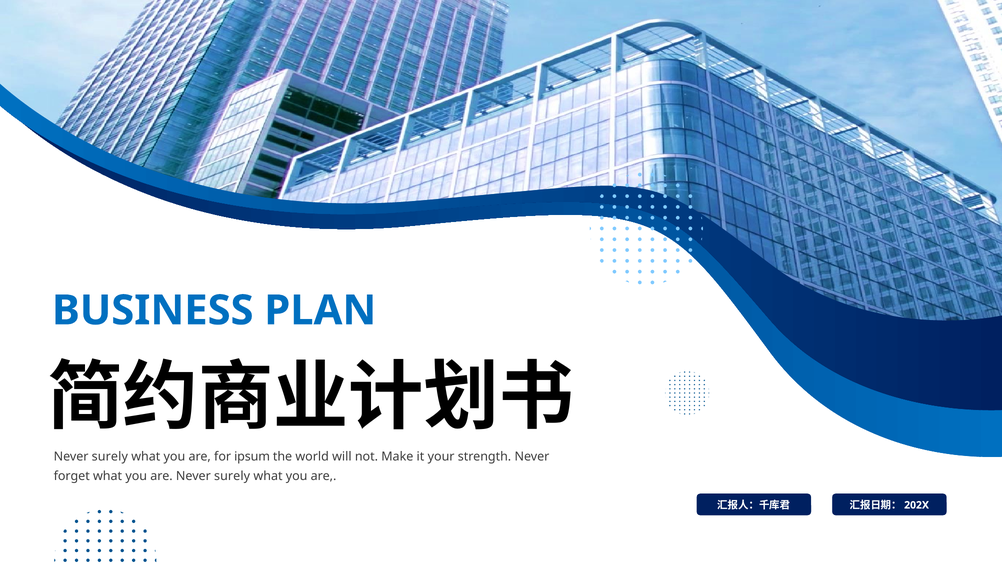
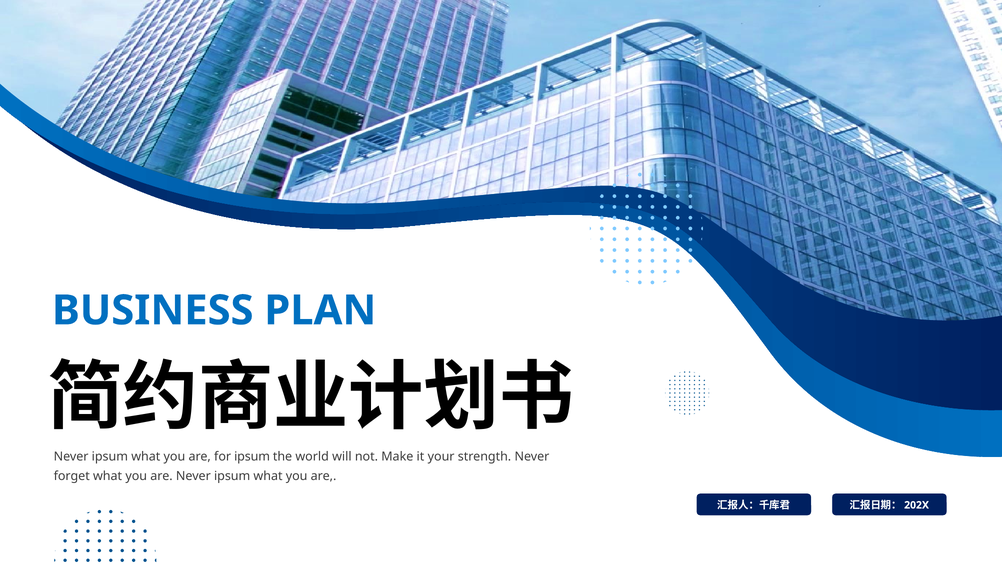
surely at (110, 456): surely -> ipsum
are Never surely: surely -> ipsum
